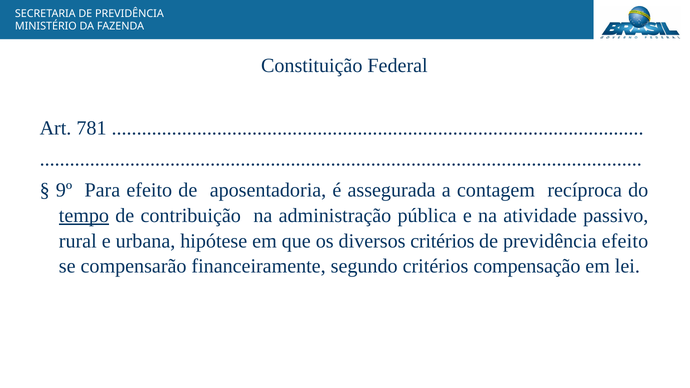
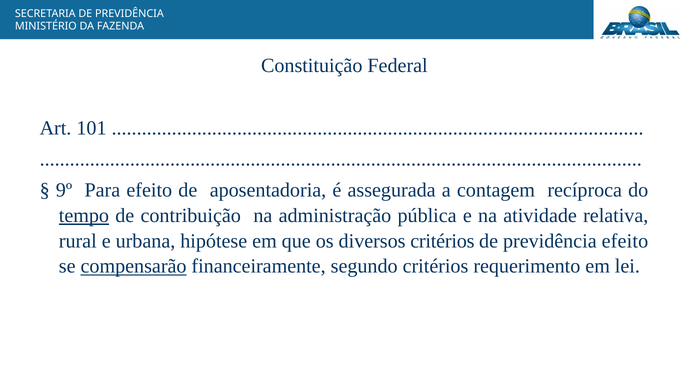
781: 781 -> 101
passivo: passivo -> relativa
compensarão underline: none -> present
compensação: compensação -> requerimento
